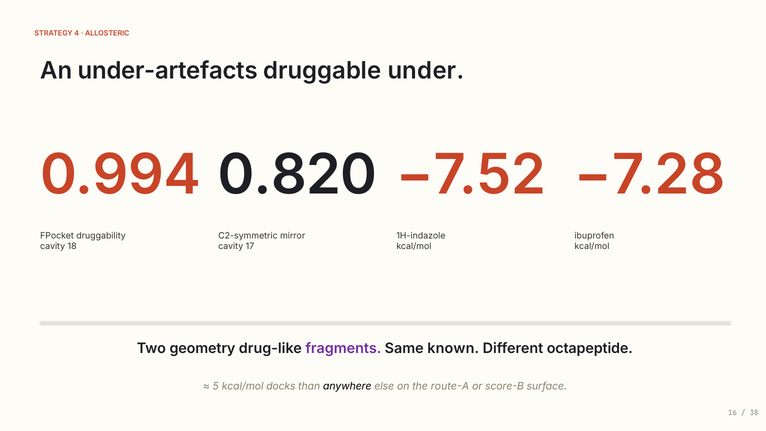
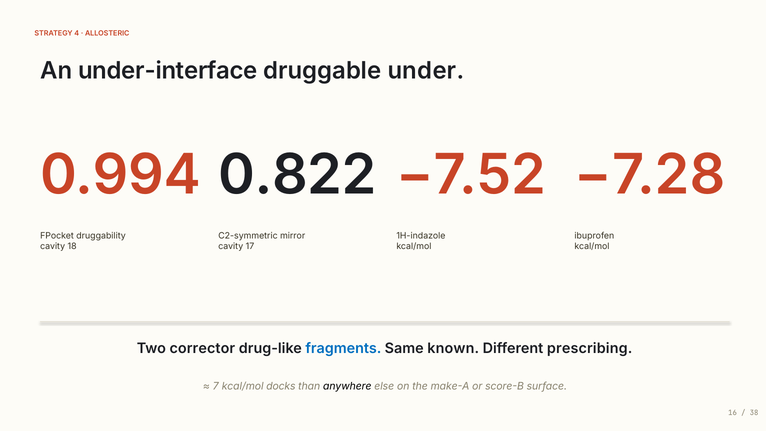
under-artefacts: under-artefacts -> under-interface
0.820: 0.820 -> 0.822
geometry: geometry -> corrector
fragments colour: purple -> blue
octapeptide: octapeptide -> prescribing
5: 5 -> 7
route-A: route-A -> make-A
